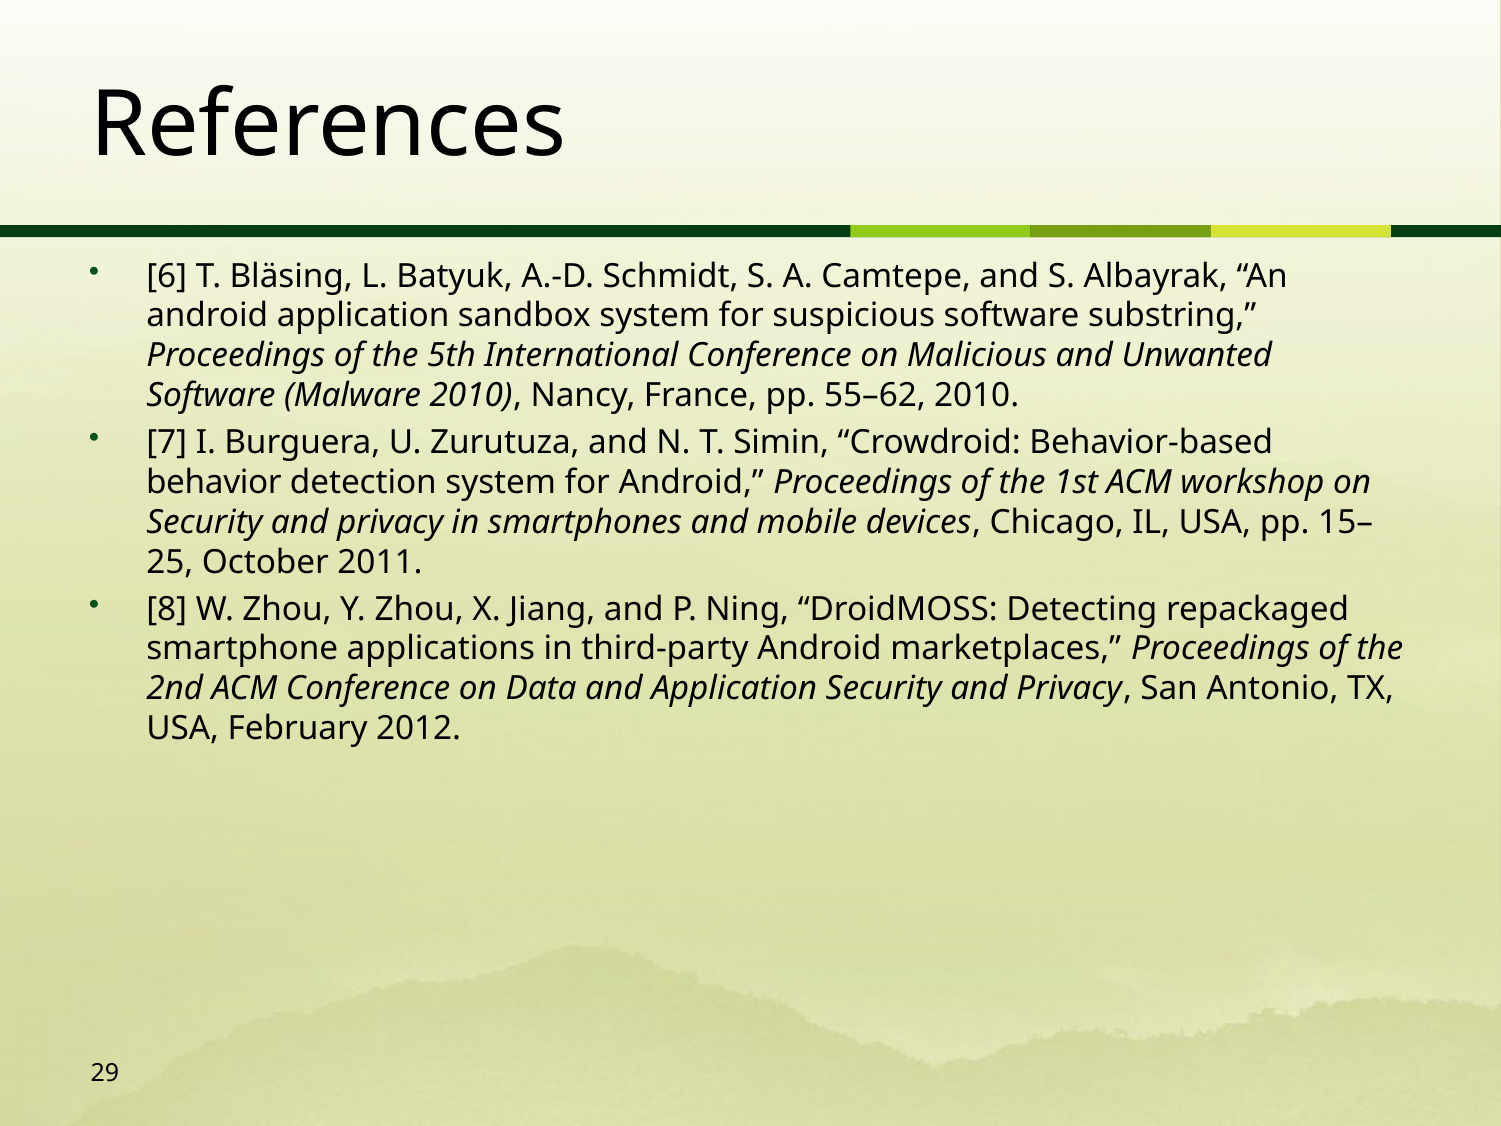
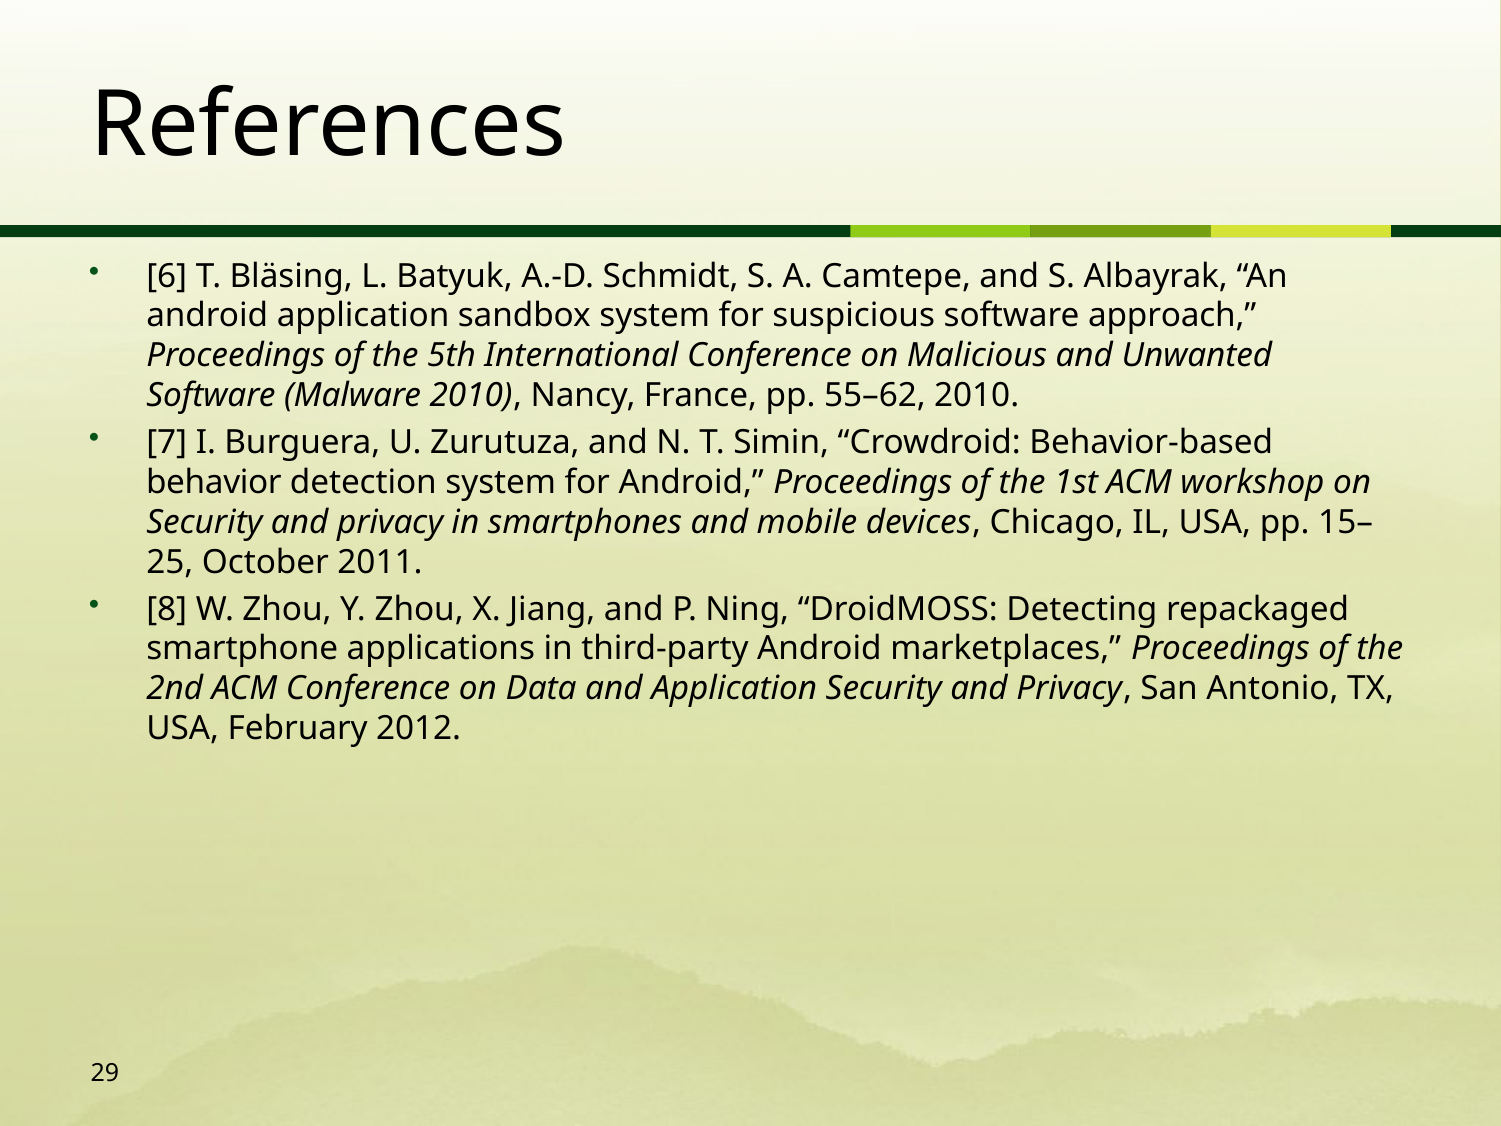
substring: substring -> approach
